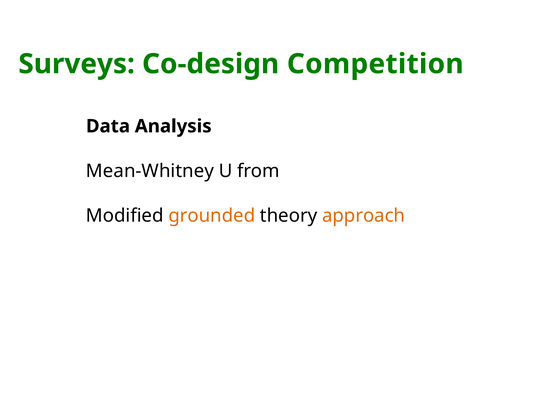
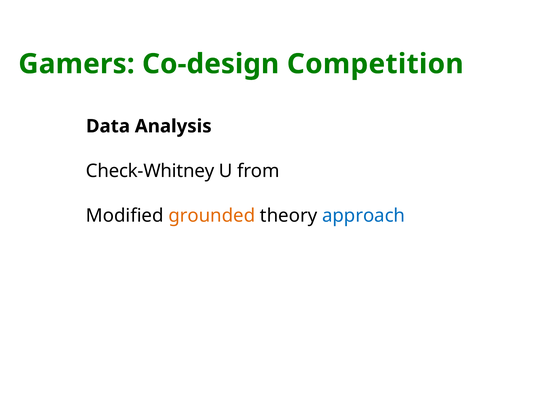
Surveys: Surveys -> Gamers
Mean-Whitney: Mean-Whitney -> Check-Whitney
approach colour: orange -> blue
